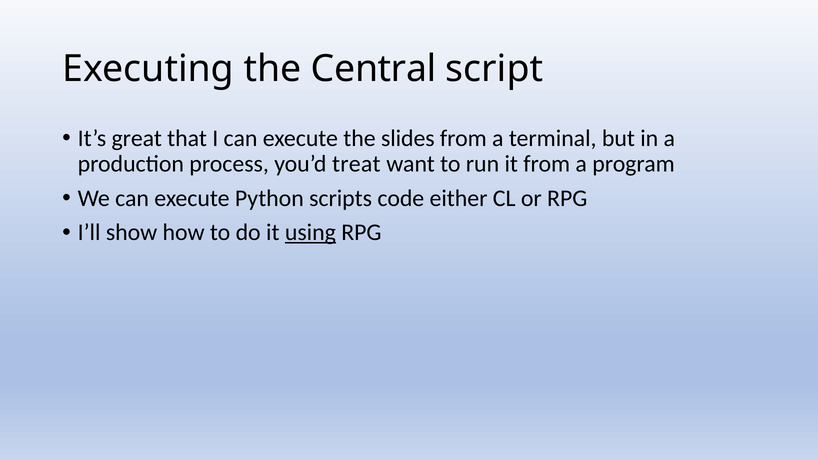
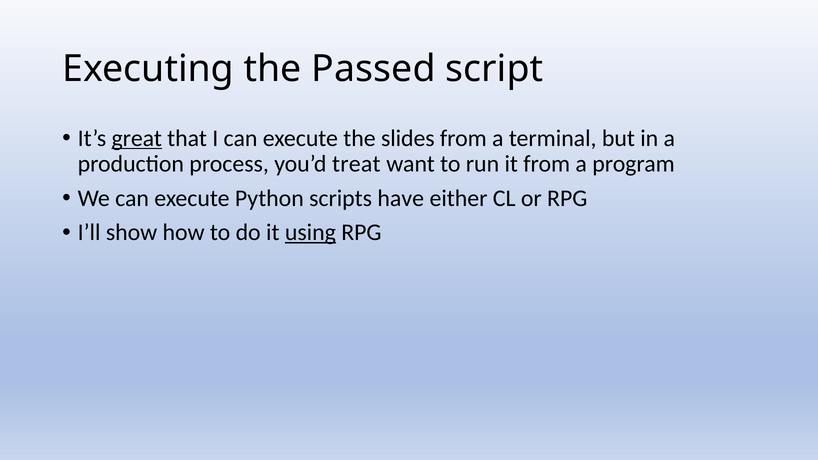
Central: Central -> Passed
great underline: none -> present
code: code -> have
